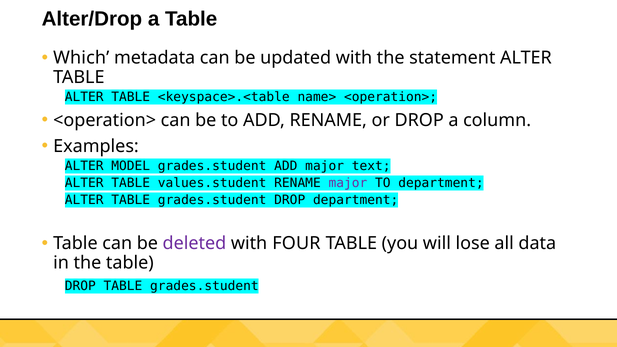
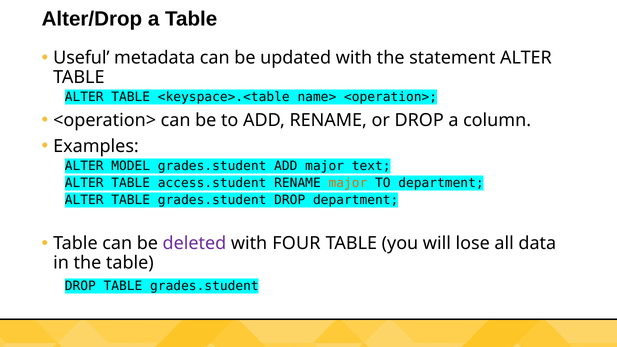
Which: Which -> Useful
values.student: values.student -> access.student
major at (348, 183) colour: purple -> orange
